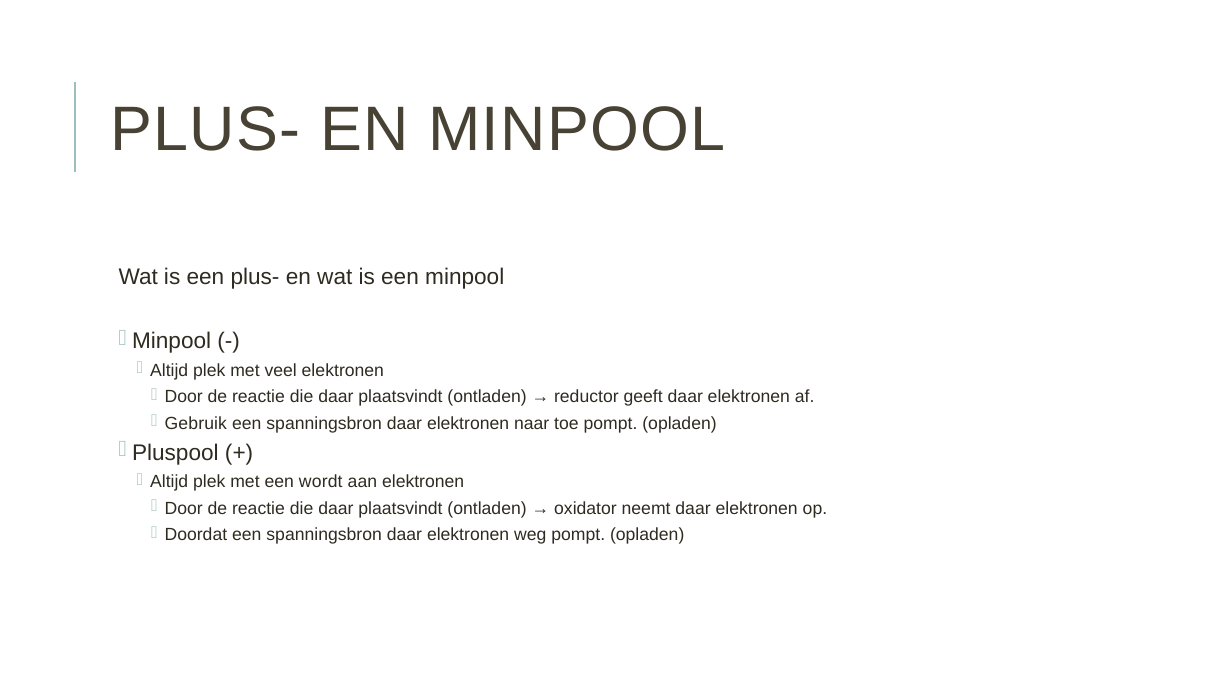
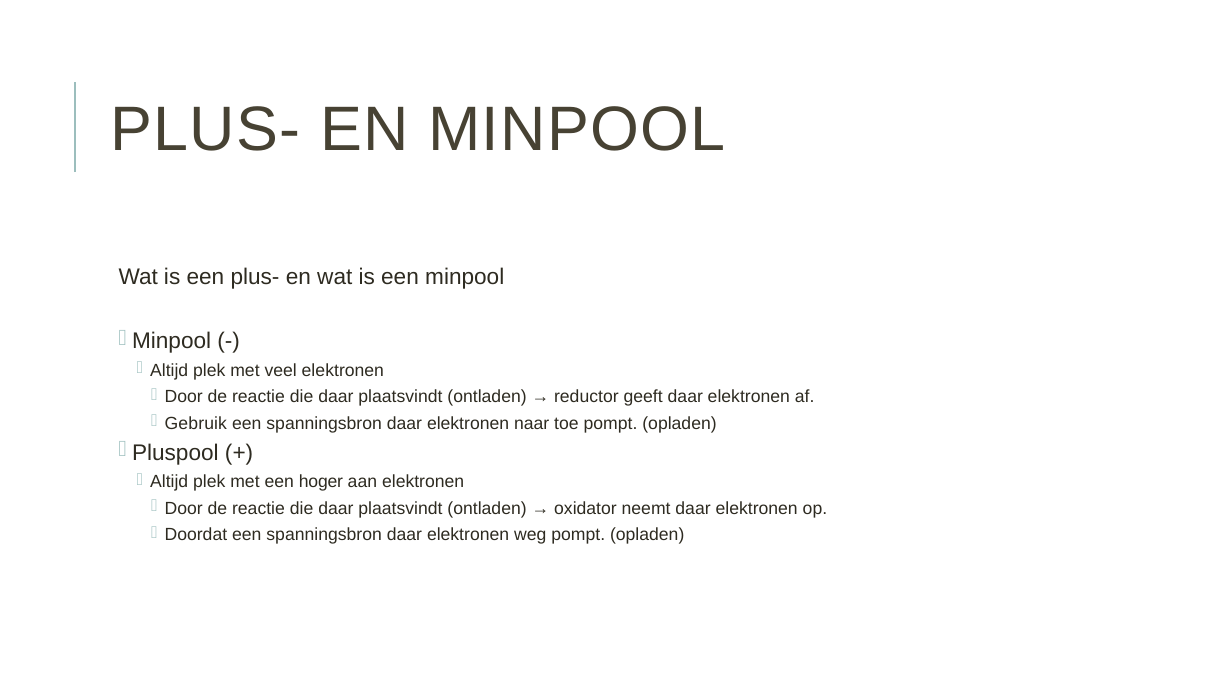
wordt: wordt -> hoger
